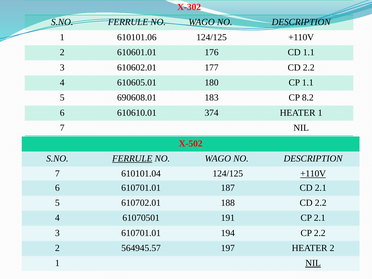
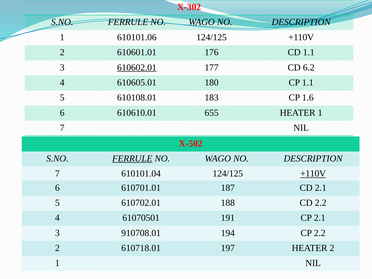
610602.01 underline: none -> present
177 CD 2.2: 2.2 -> 6.2
690608.01: 690608.01 -> 610108.01
8.2: 8.2 -> 1.6
374: 374 -> 655
3 610701.01: 610701.01 -> 910708.01
564945.57: 564945.57 -> 610718.01
NIL at (313, 263) underline: present -> none
